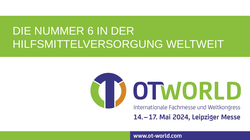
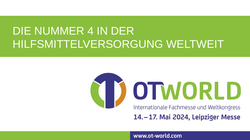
6: 6 -> 4
